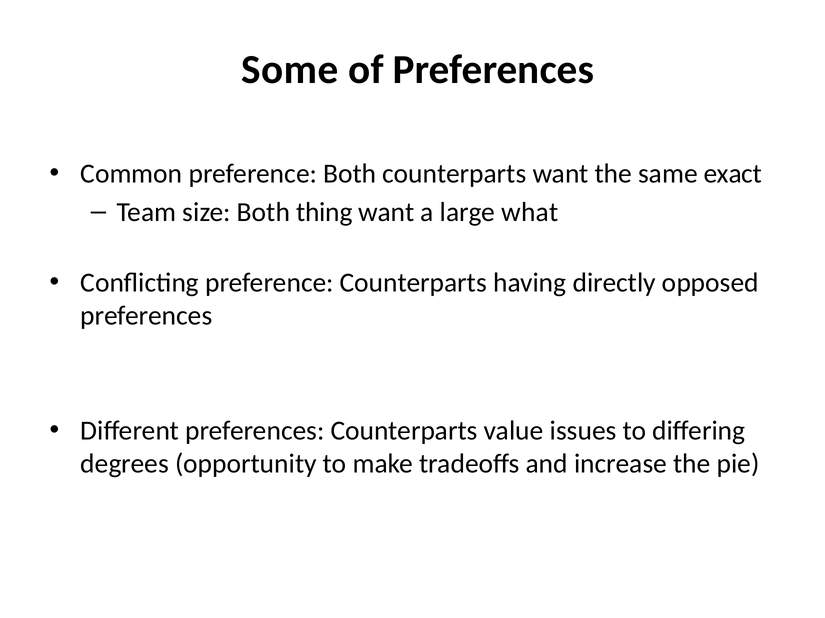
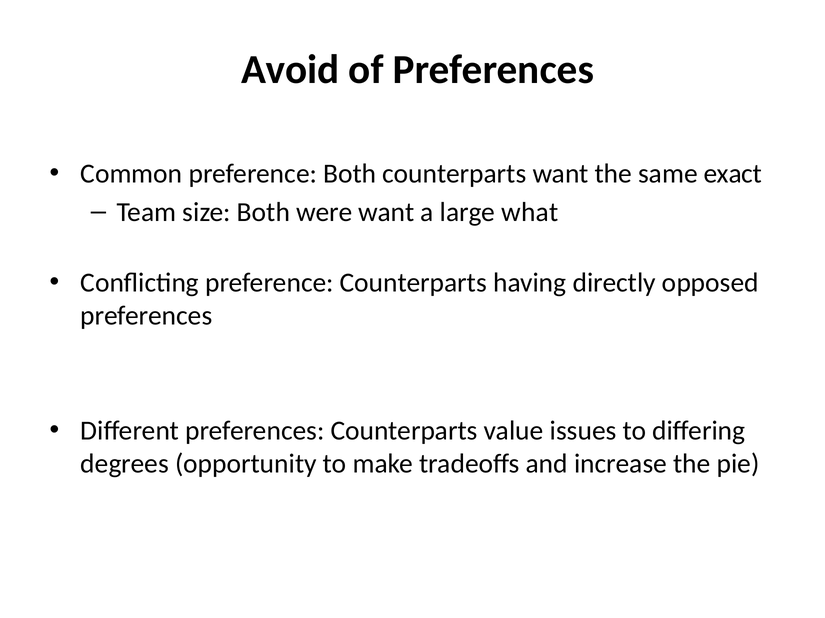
Some: Some -> Avoid
thing: thing -> were
